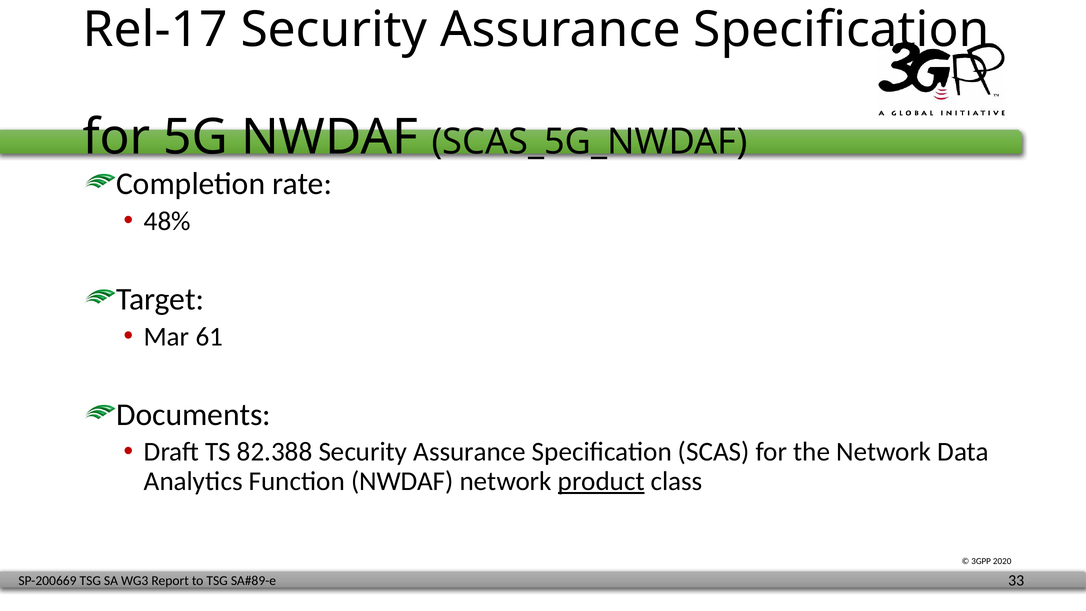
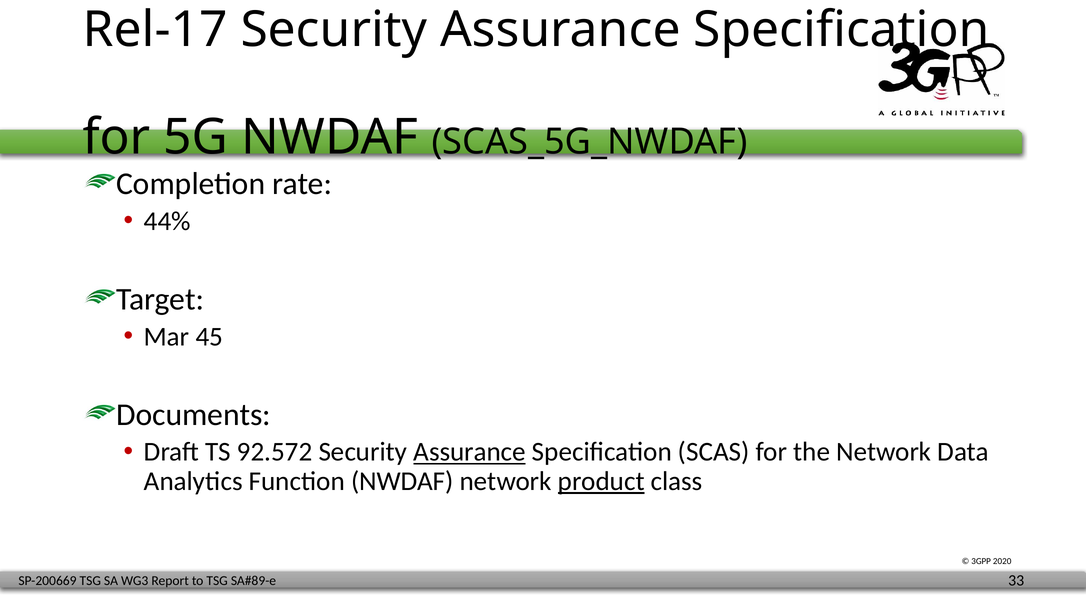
48%: 48% -> 44%
61: 61 -> 45
82.388: 82.388 -> 92.572
Assurance at (470, 452) underline: none -> present
